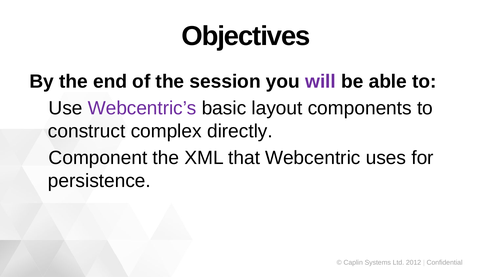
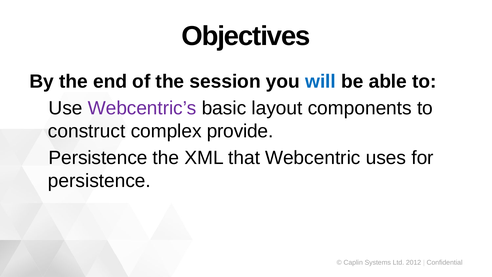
will colour: purple -> blue
directly: directly -> provide
Component at (98, 158): Component -> Persistence
